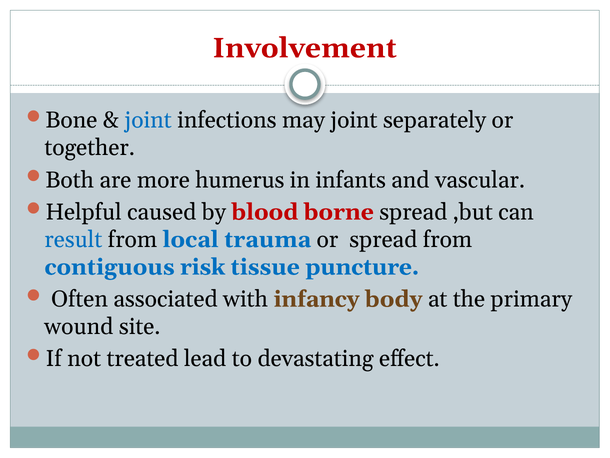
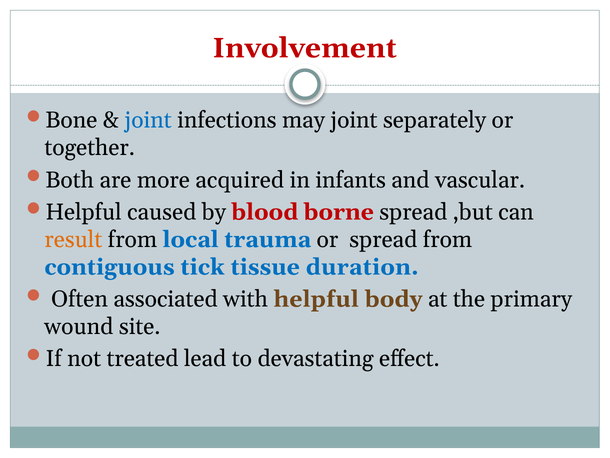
humerus: humerus -> acquired
result colour: blue -> orange
risk: risk -> tick
puncture: puncture -> duration
with infancy: infancy -> helpful
